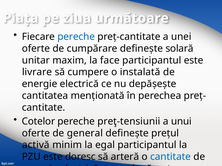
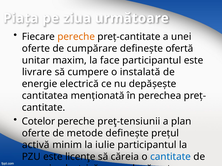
pereche at (76, 37) colour: blue -> orange
solară: solară -> ofertă
unui: unui -> plan
general: general -> metode
egal: egal -> iulie
doresc: doresc -> licenţe
arteră: arteră -> căreia
